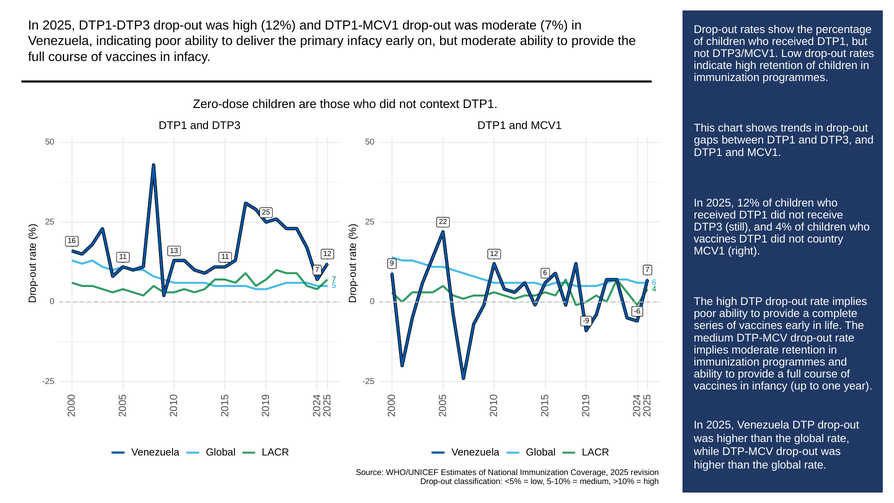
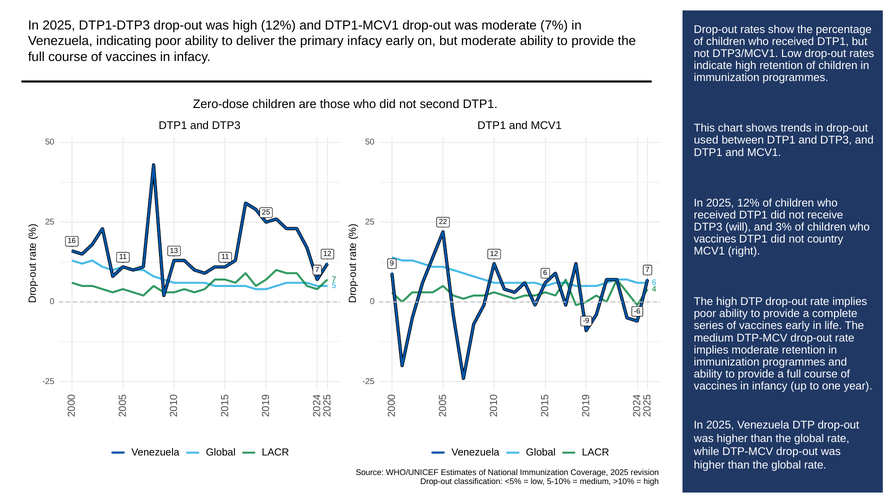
context: context -> second
gaps: gaps -> used
still: still -> will
4%: 4% -> 3%
